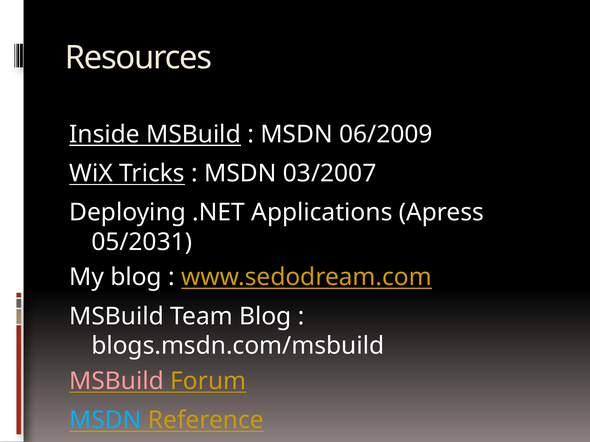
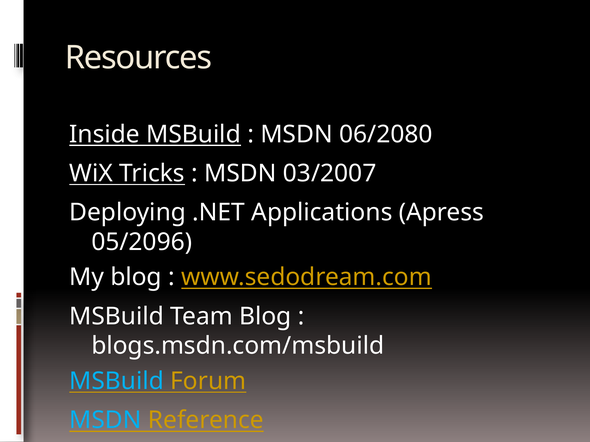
06/2009: 06/2009 -> 06/2080
05/2031: 05/2031 -> 05/2096
MSBuild at (117, 381) colour: pink -> light blue
